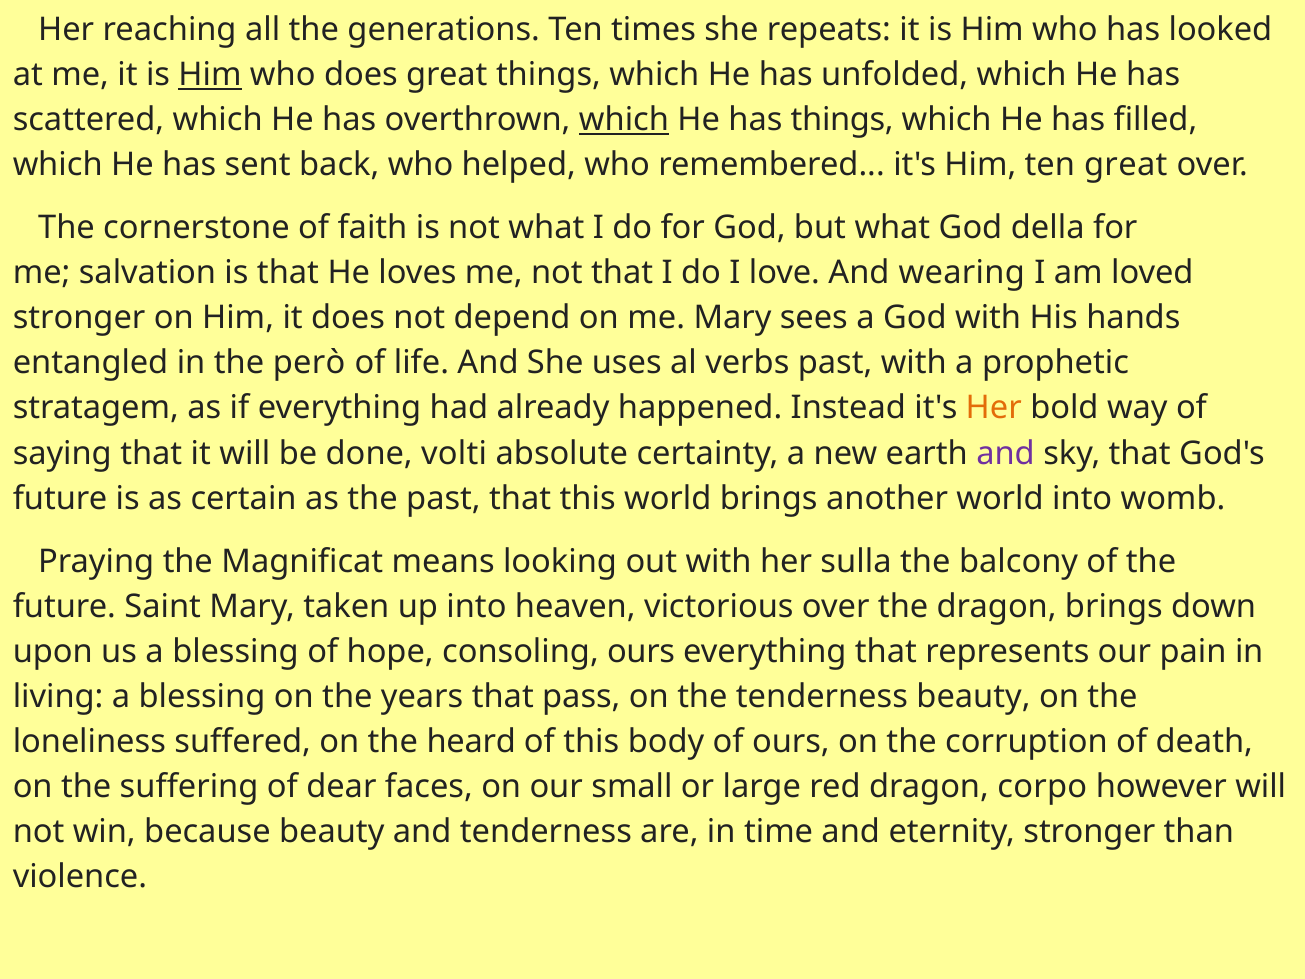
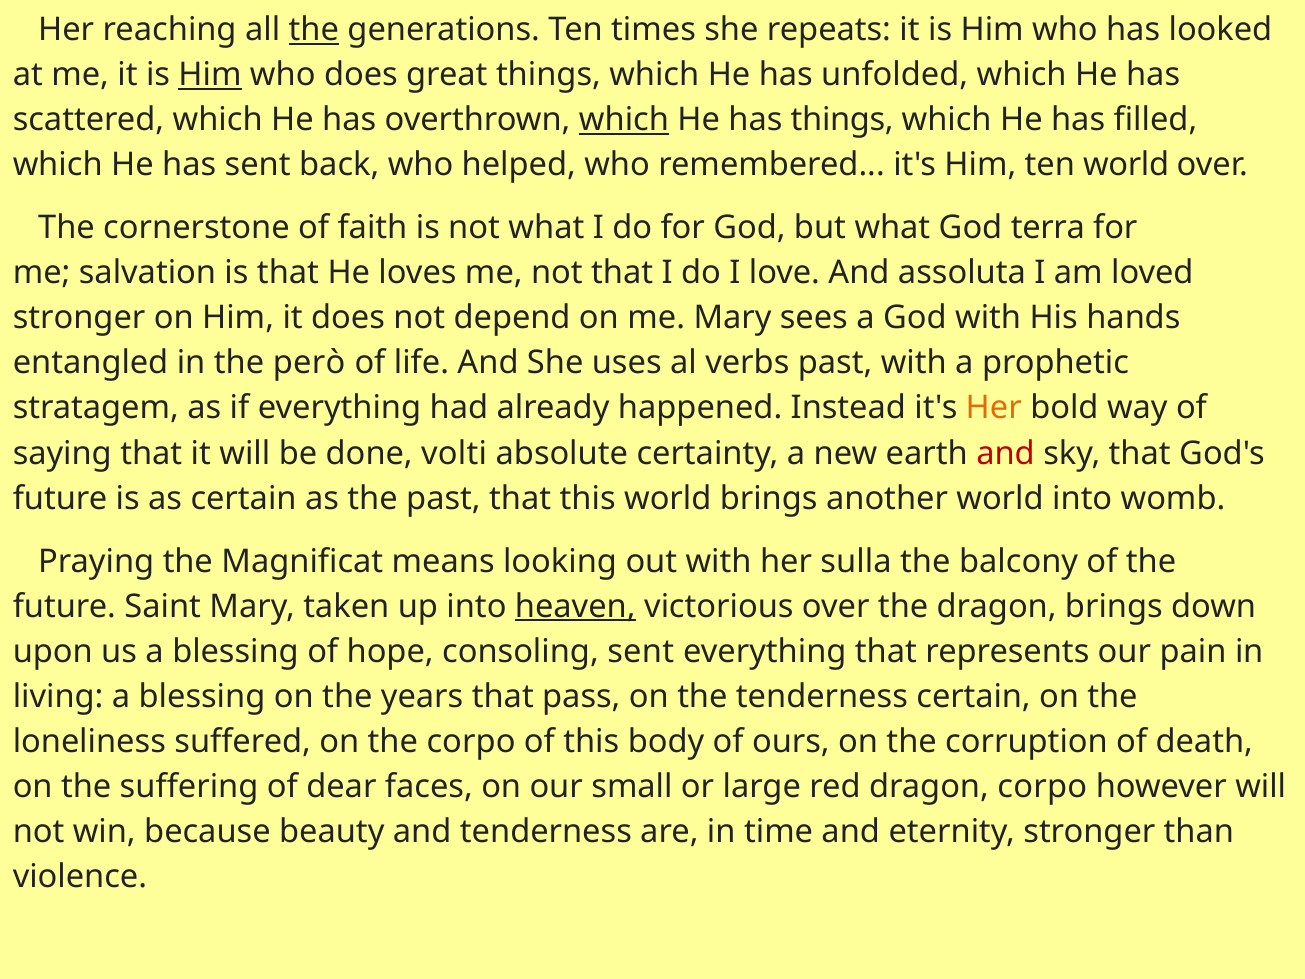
the at (314, 30) underline: none -> present
ten great: great -> world
della: della -> terra
wearing: wearing -> assoluta
and at (1006, 453) colour: purple -> red
heaven underline: none -> present
consoling ours: ours -> sent
tenderness beauty: beauty -> certain
the heard: heard -> corpo
